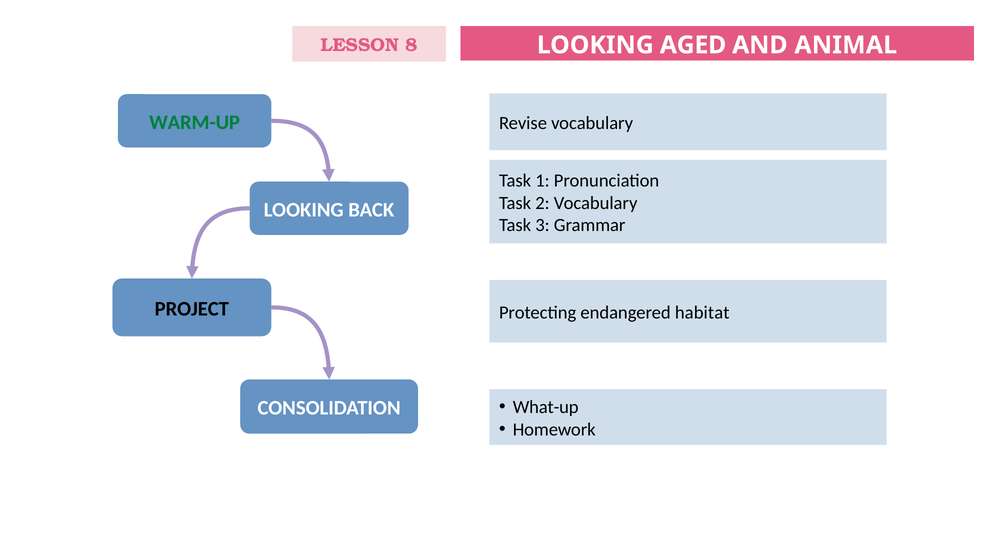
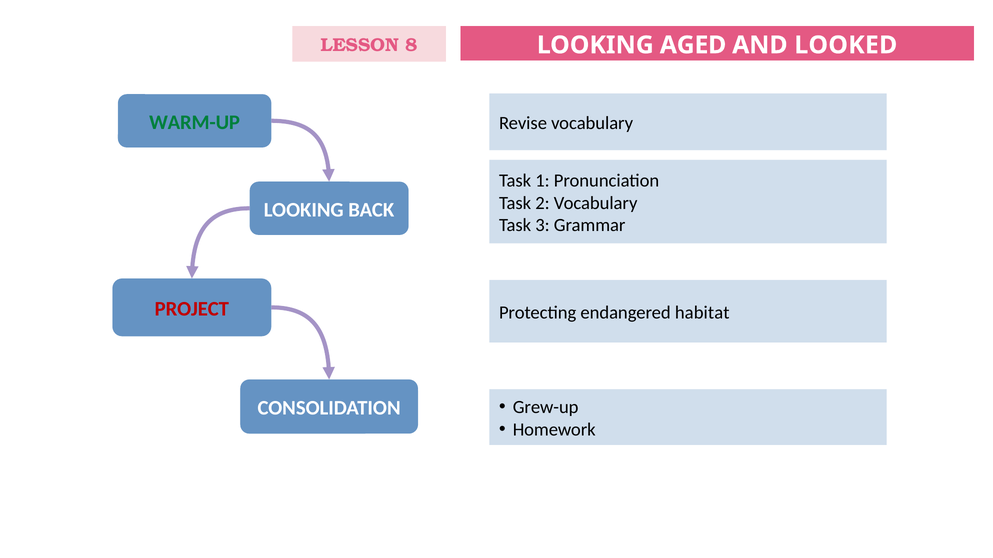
ANIMAL: ANIMAL -> LOOKED
PROJECT colour: black -> red
What-up: What-up -> Grew-up
